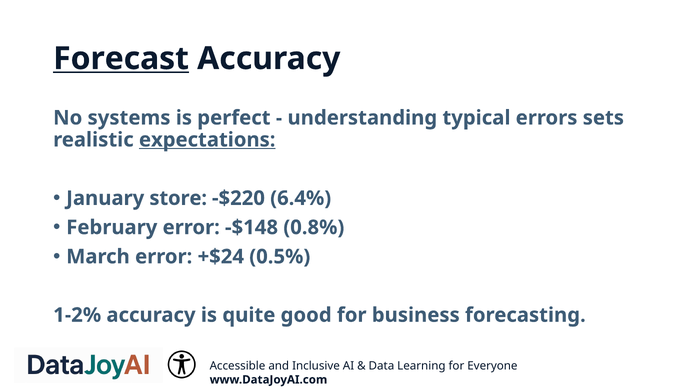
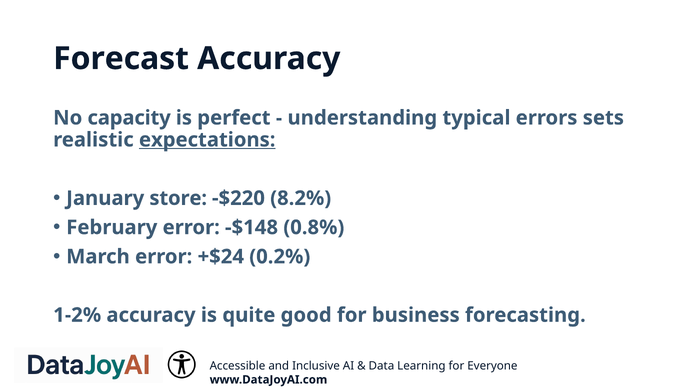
Forecast underline: present -> none
systems: systems -> capacity
6.4%: 6.4% -> 8.2%
0.5%: 0.5% -> 0.2%
